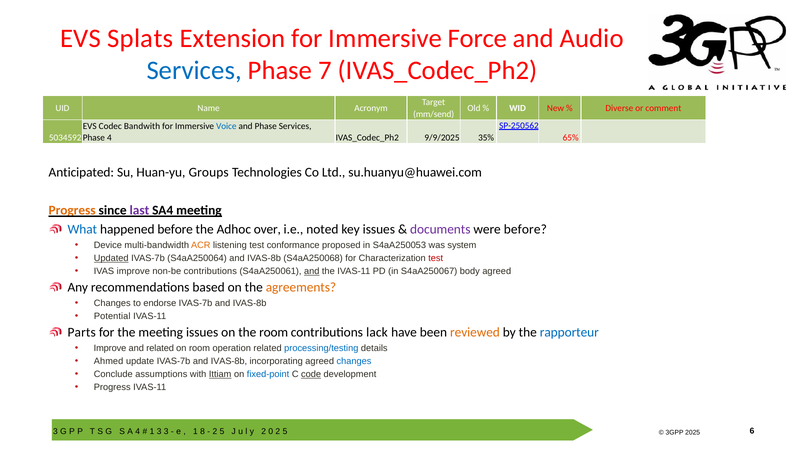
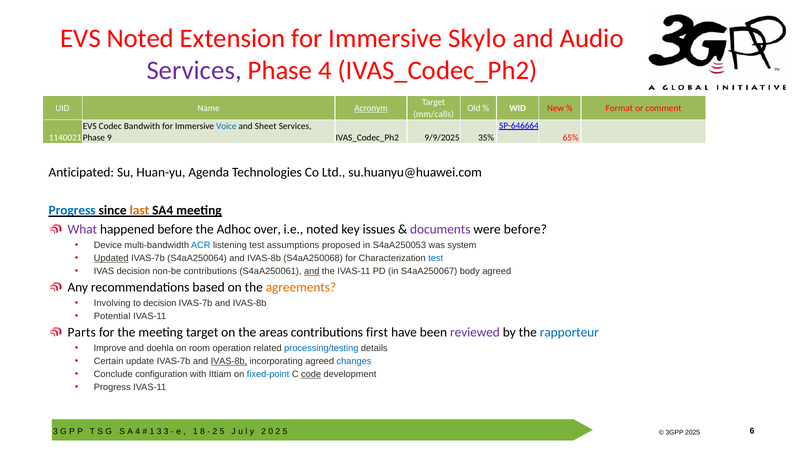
EVS Splats: Splats -> Noted
Force: Force -> Skylo
Services at (194, 71) colour: blue -> purple
Phase 7: 7 -> 4
Acronym underline: none -> present
Diverse: Diverse -> Format
mm/send: mm/send -> mm/calls
SP-250562: SP-250562 -> SP-646664
and Phase: Phase -> Sheet
5034592: 5034592 -> 1140021
Phase 4: 4 -> 9
Groups: Groups -> Agenda
Progress at (72, 210) colour: orange -> blue
last colour: purple -> orange
What colour: blue -> purple
ACR colour: orange -> blue
conformance: conformance -> assumptions
test at (436, 258) colour: red -> blue
IVAS improve: improve -> decision
Changes at (112, 303): Changes -> Involving
to endorse: endorse -> decision
meeting issues: issues -> target
the room: room -> areas
lack: lack -> first
reviewed colour: orange -> purple
and related: related -> doehla
Ahmed: Ahmed -> Certain
IVAS-8b at (229, 361) underline: none -> present
assumptions: assumptions -> configuration
Ittiam underline: present -> none
